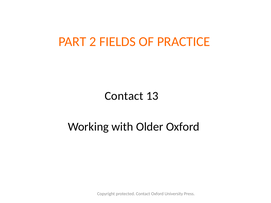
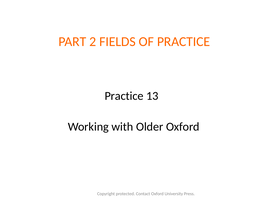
Contact at (124, 96): Contact -> Practice
